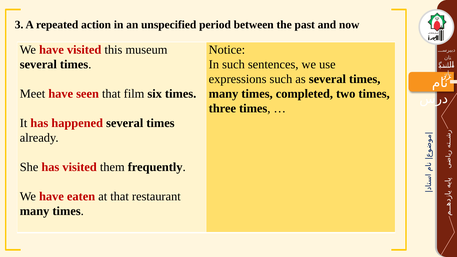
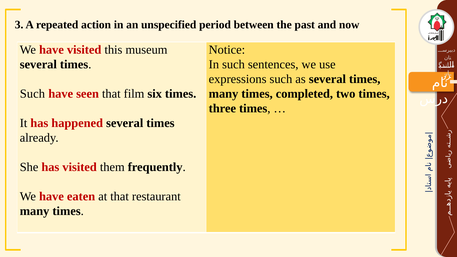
Meet at (32, 94): Meet -> Such
